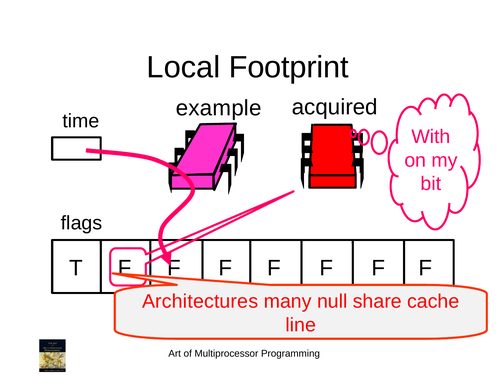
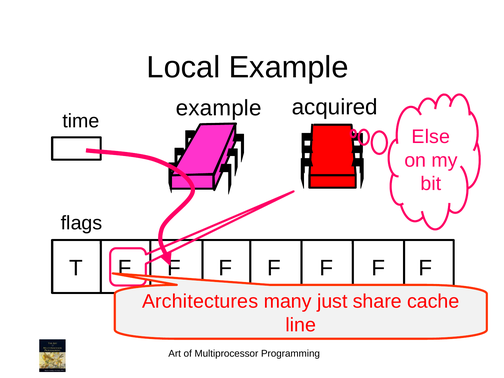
Local Footprint: Footprint -> Example
With: With -> Else
null: null -> just
